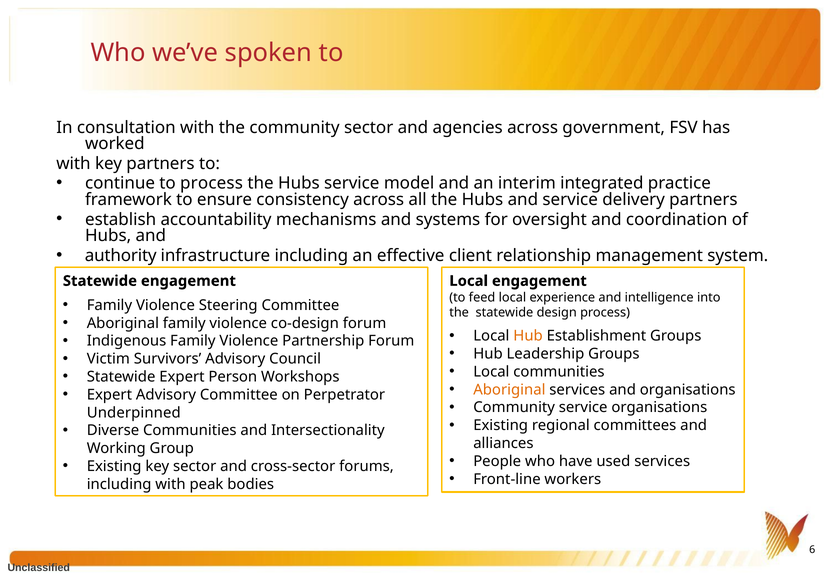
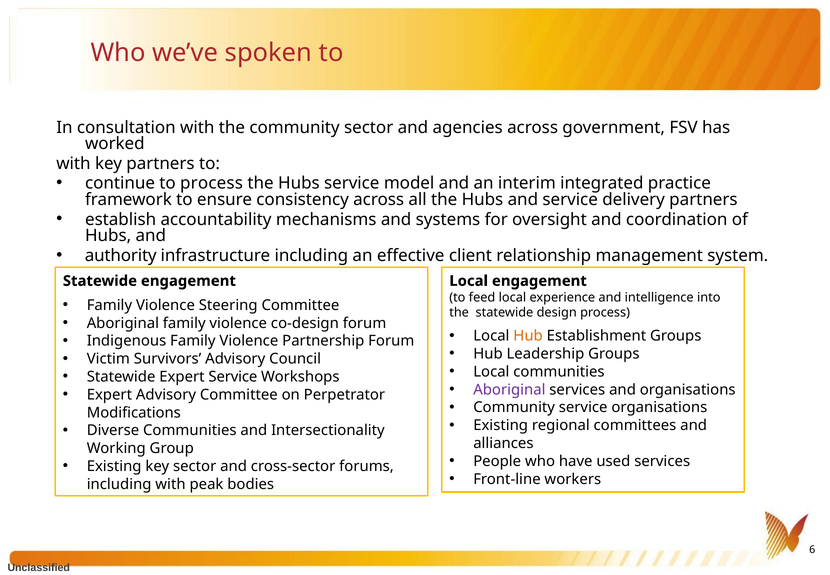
Expert Person: Person -> Service
Aboriginal at (509, 389) colour: orange -> purple
Underpinned: Underpinned -> Modifications
